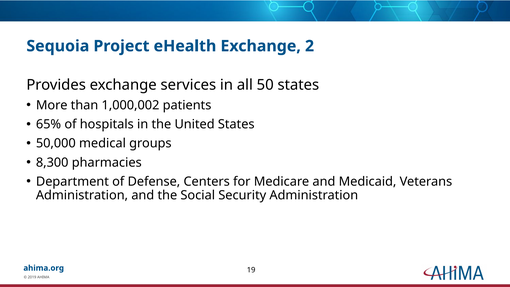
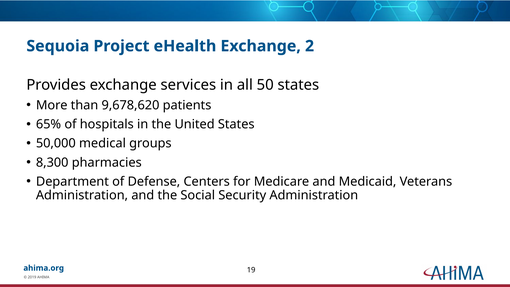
1,000,002: 1,000,002 -> 9,678,620
